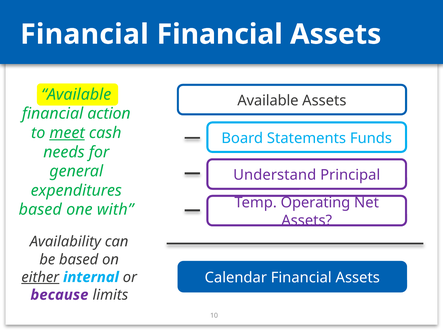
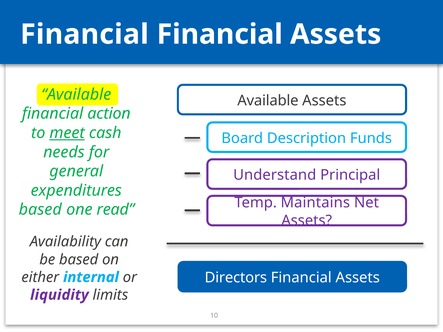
Statements: Statements -> Description
Operating: Operating -> Maintains
with: with -> read
either underline: present -> none
Calendar: Calendar -> Directors
because: because -> liquidity
